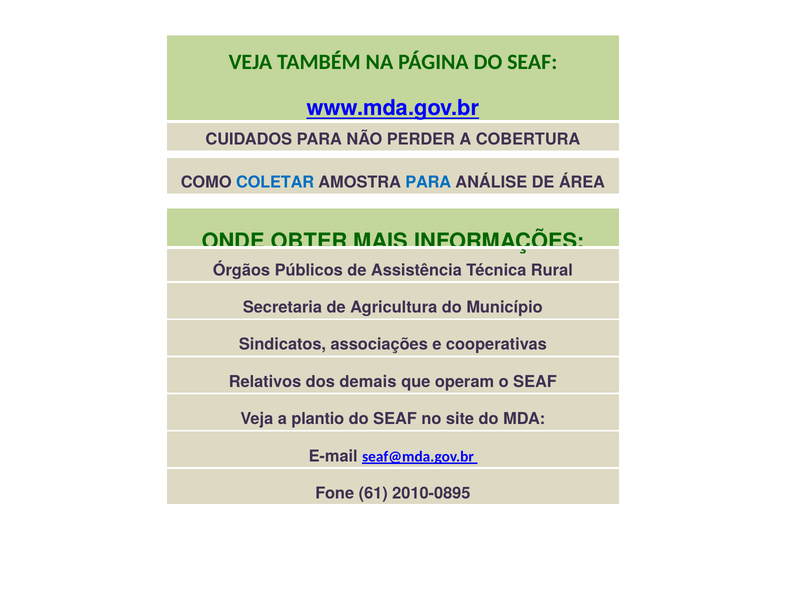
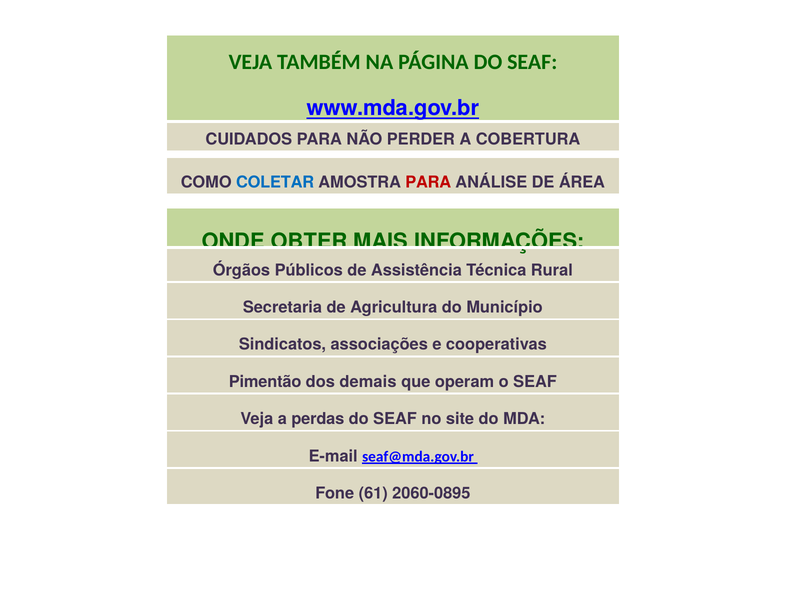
PARA at (428, 182) colour: blue -> red
Relativos: Relativos -> Pimentão
plantio: plantio -> perdas
2010-0895: 2010-0895 -> 2060-0895
